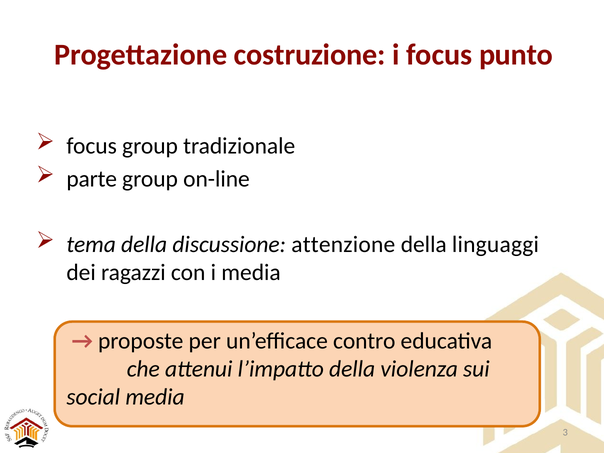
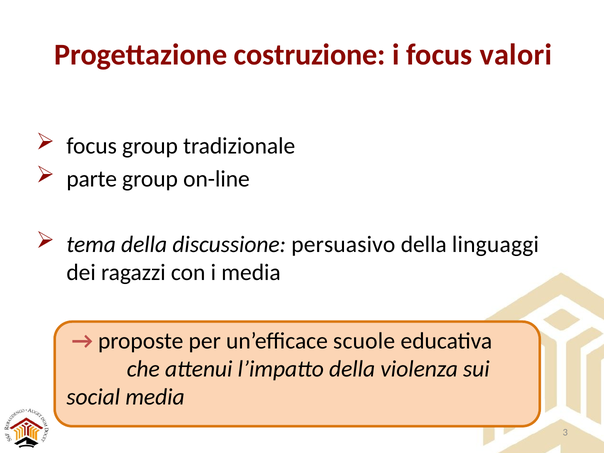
punto: punto -> valori
attenzione: attenzione -> persuasivo
contro: contro -> scuole
